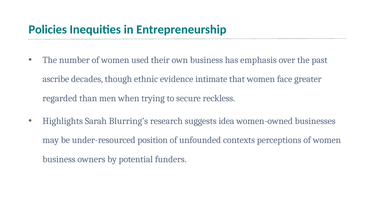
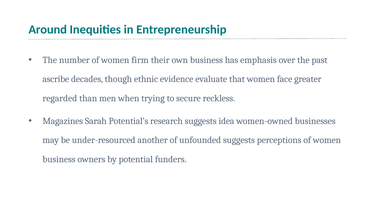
Policies: Policies -> Around
used: used -> firm
intimate: intimate -> evaluate
Highlights: Highlights -> Magazines
Blurring’s: Blurring’s -> Potential’s
position: position -> another
unfounded contexts: contexts -> suggests
